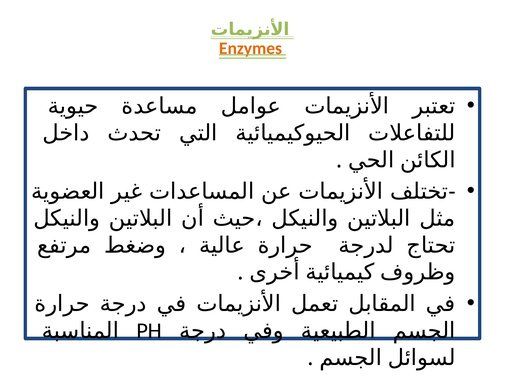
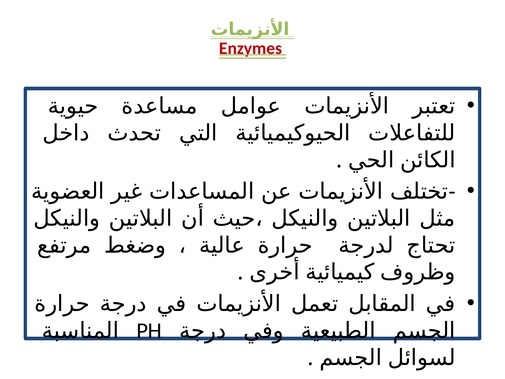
Enzymes colour: orange -> red
